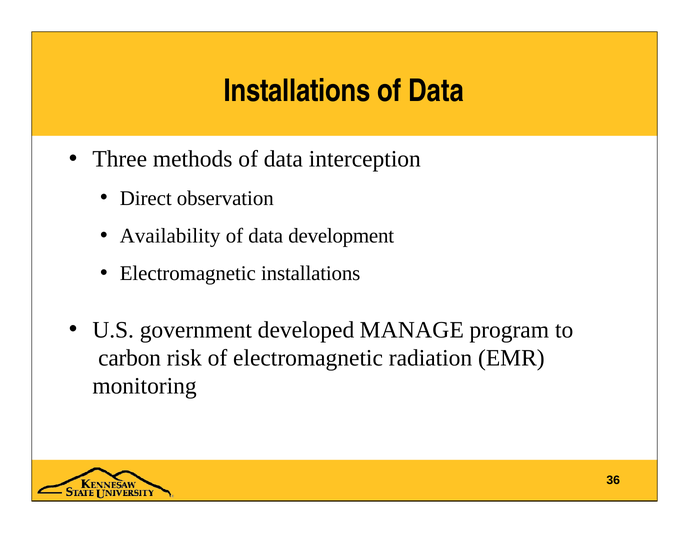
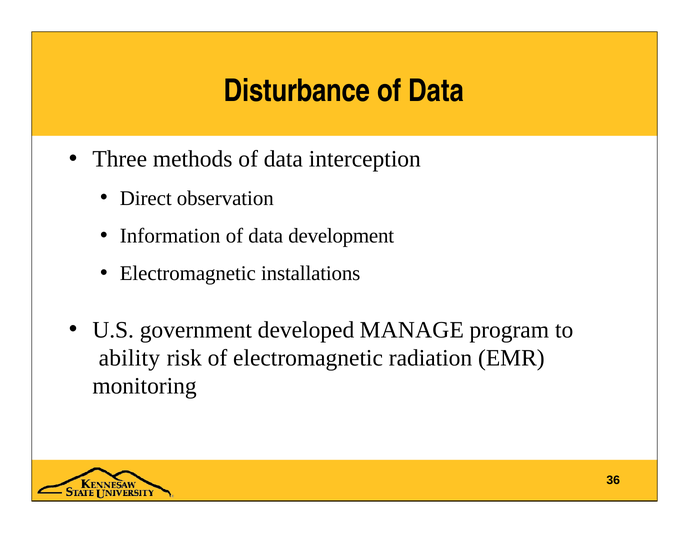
Installations at (297, 91): Installations -> Disturbance
Availability: Availability -> Information
carbon: carbon -> ability
